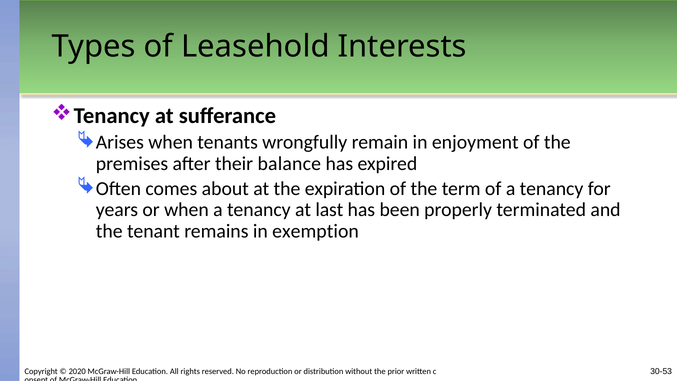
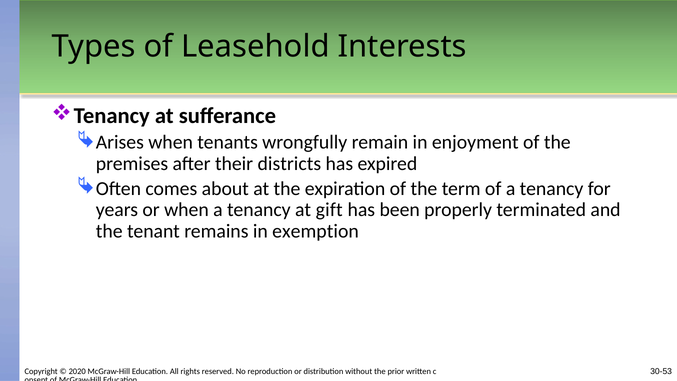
balance: balance -> districts
last: last -> gift
